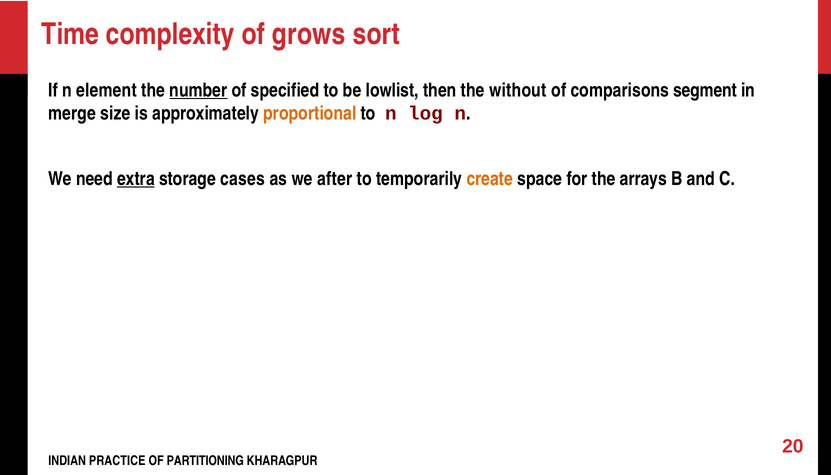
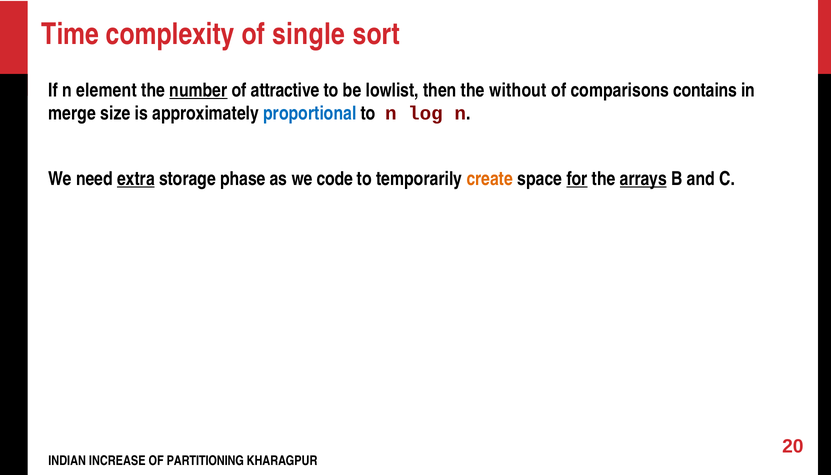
grows: grows -> single
specified: specified -> attractive
segment: segment -> contains
proportional colour: orange -> blue
cases: cases -> phase
after: after -> code
for underline: none -> present
arrays underline: none -> present
PRACTICE: PRACTICE -> INCREASE
